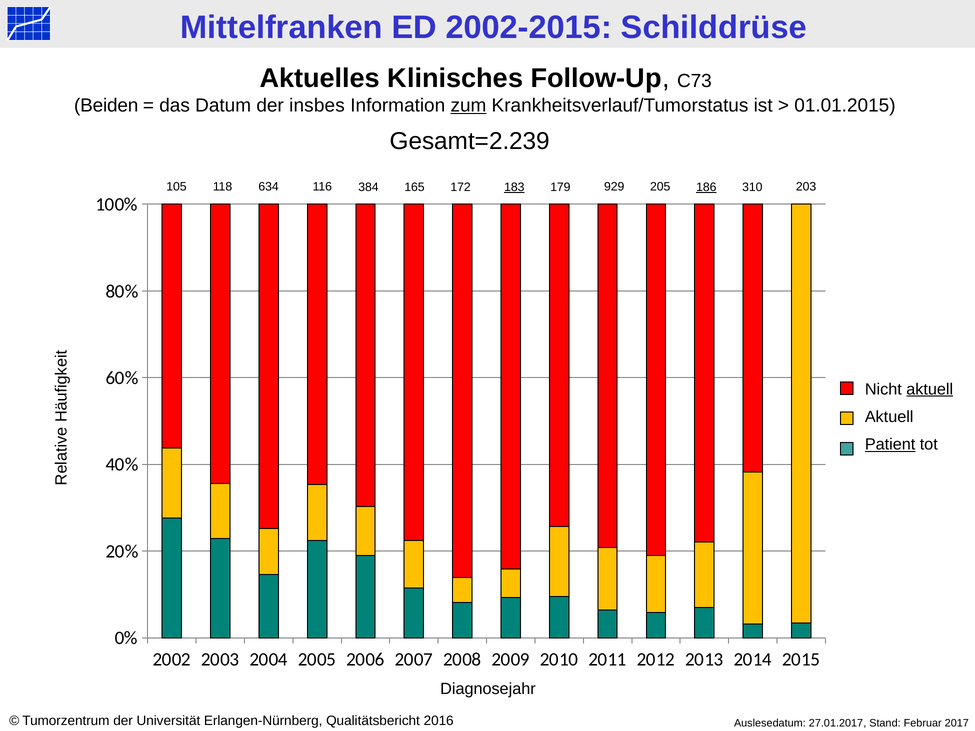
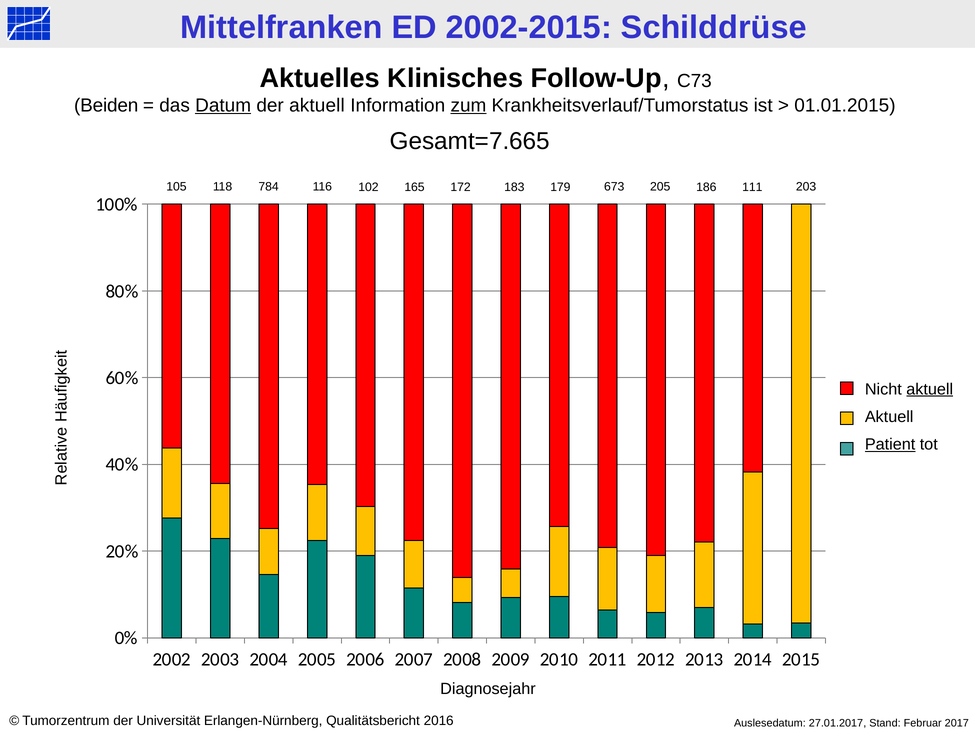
Datum underline: none -> present
der insbes: insbes -> aktuell
Gesamt=2.239: Gesamt=2.239 -> Gesamt=7.665
634: 634 -> 784
384: 384 -> 102
183 underline: present -> none
929: 929 -> 673
310: 310 -> 111
186 underline: present -> none
